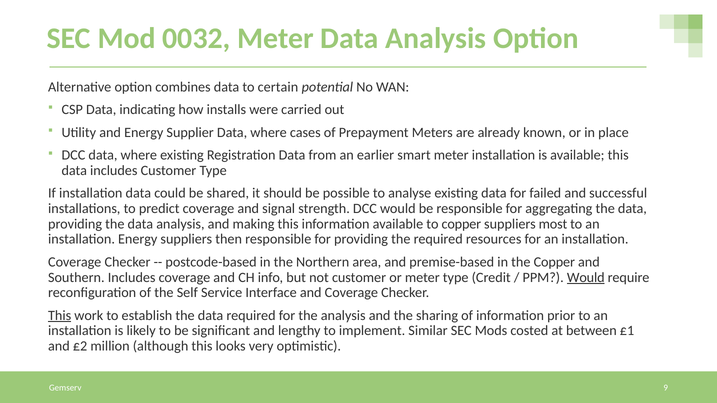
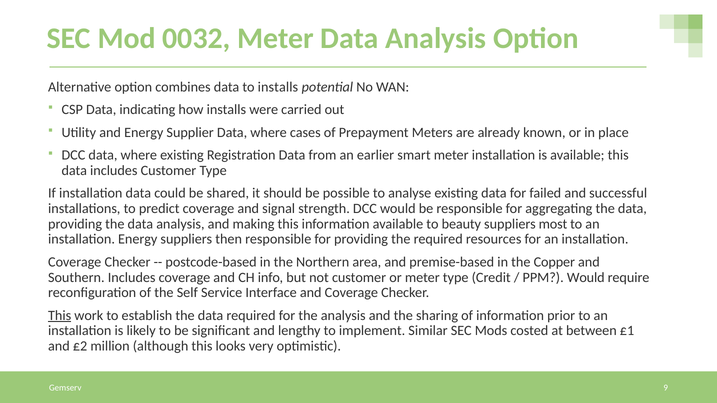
to certain: certain -> installs
to copper: copper -> beauty
Would at (586, 278) underline: present -> none
